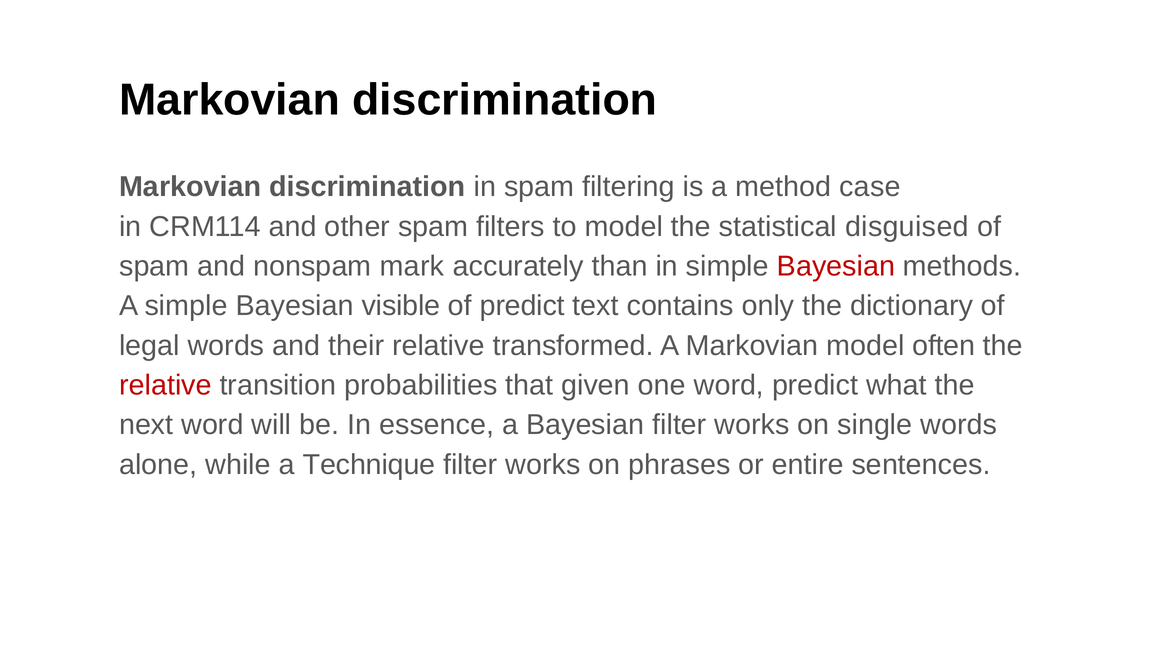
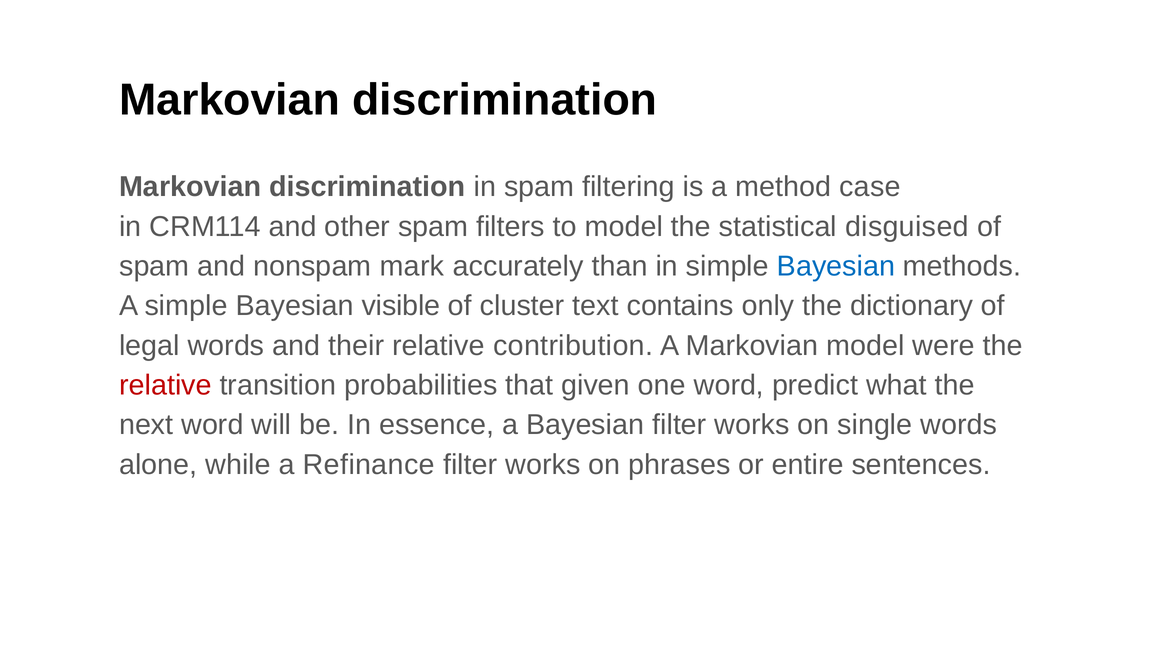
Bayesian at (836, 266) colour: red -> blue
of predict: predict -> cluster
transformed: transformed -> contribution
often: often -> were
Technique: Technique -> Refinance
